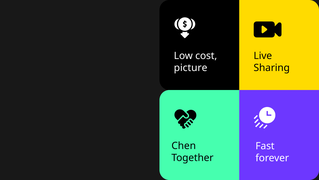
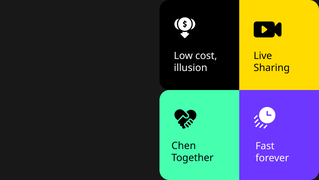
picture: picture -> illusion
